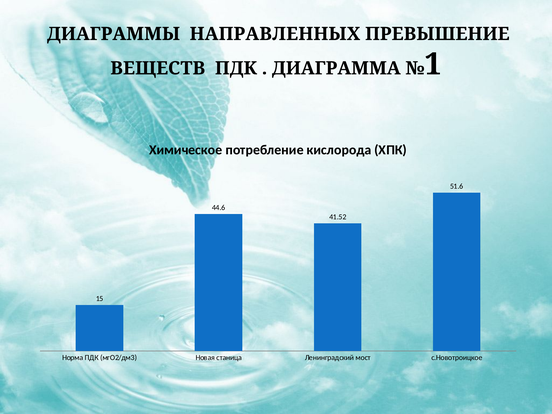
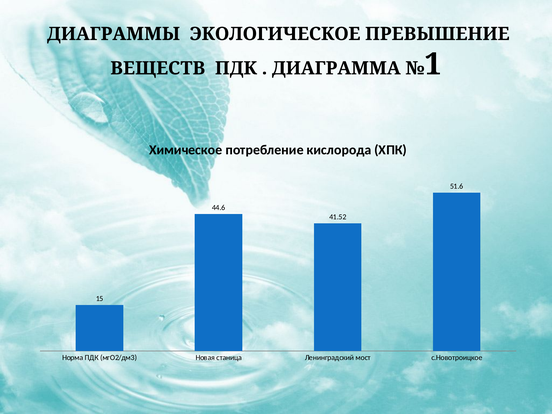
НАПРАВЛЕННЫХ: НАПРАВЛЕННЫХ -> ЭКОЛОГИЧЕСКОЕ
